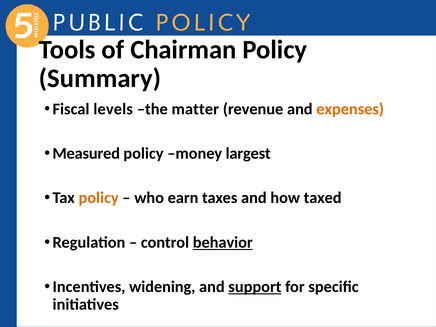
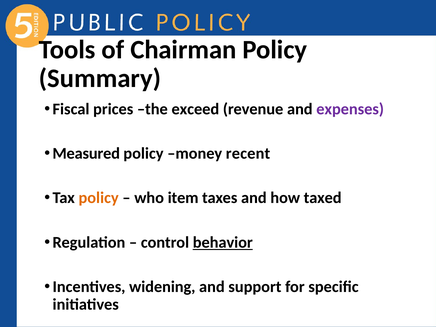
levels: levels -> prices
matter: matter -> exceed
expenses colour: orange -> purple
largest: largest -> recent
earn: earn -> item
support underline: present -> none
